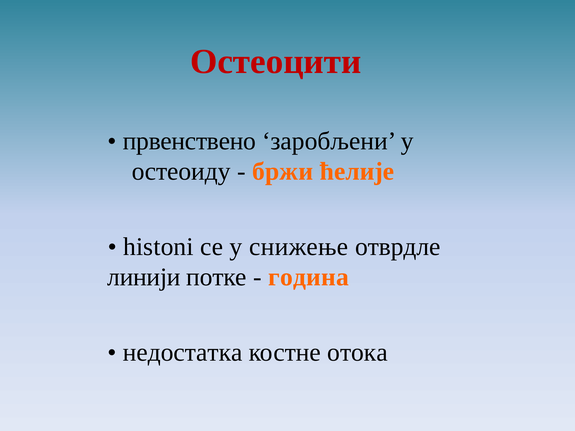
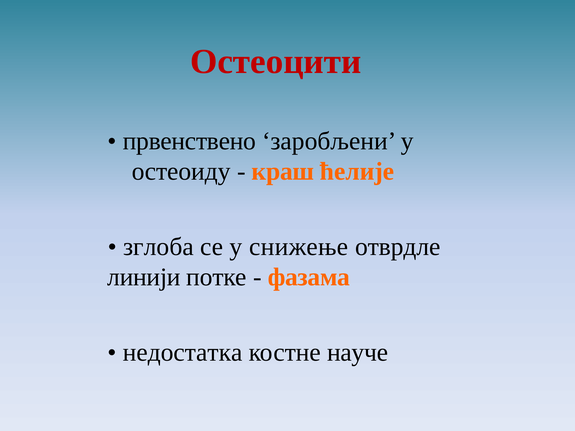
бржи: бржи -> краш
histoni: histoni -> зглоба
година: година -> фазама
отока: отока -> науче
